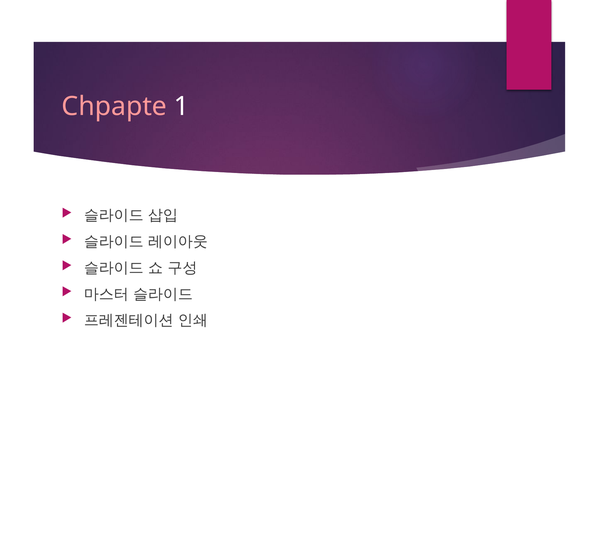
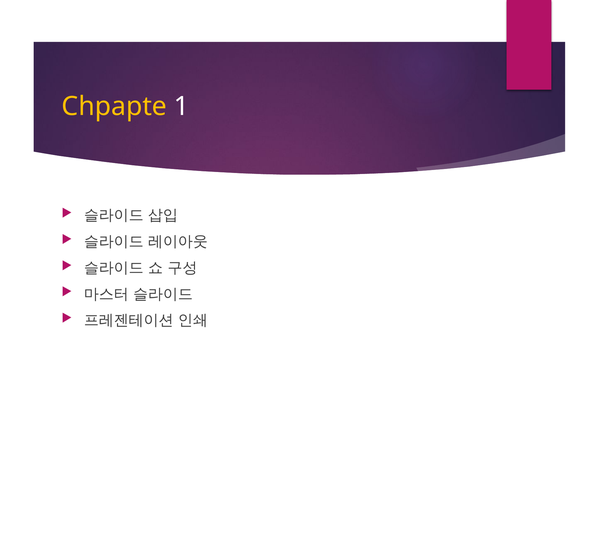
Chpapte colour: pink -> yellow
